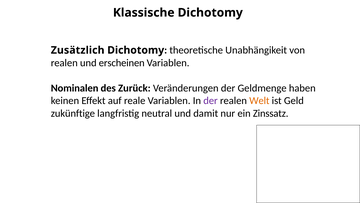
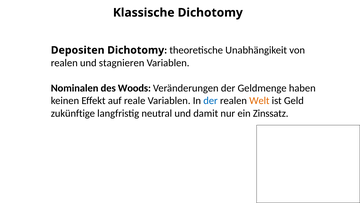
Zusätzlich: Zusätzlich -> Depositen
erscheinen: erscheinen -> stagnieren
Zurück: Zurück -> Woods
der at (211, 100) colour: purple -> blue
